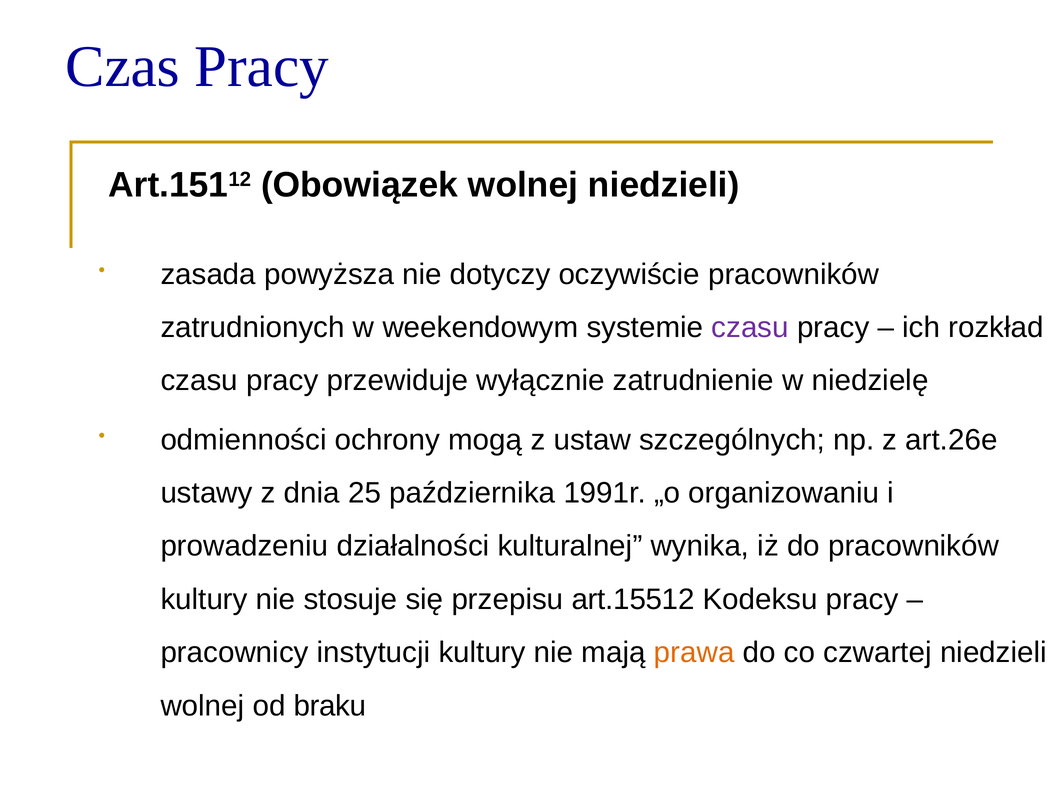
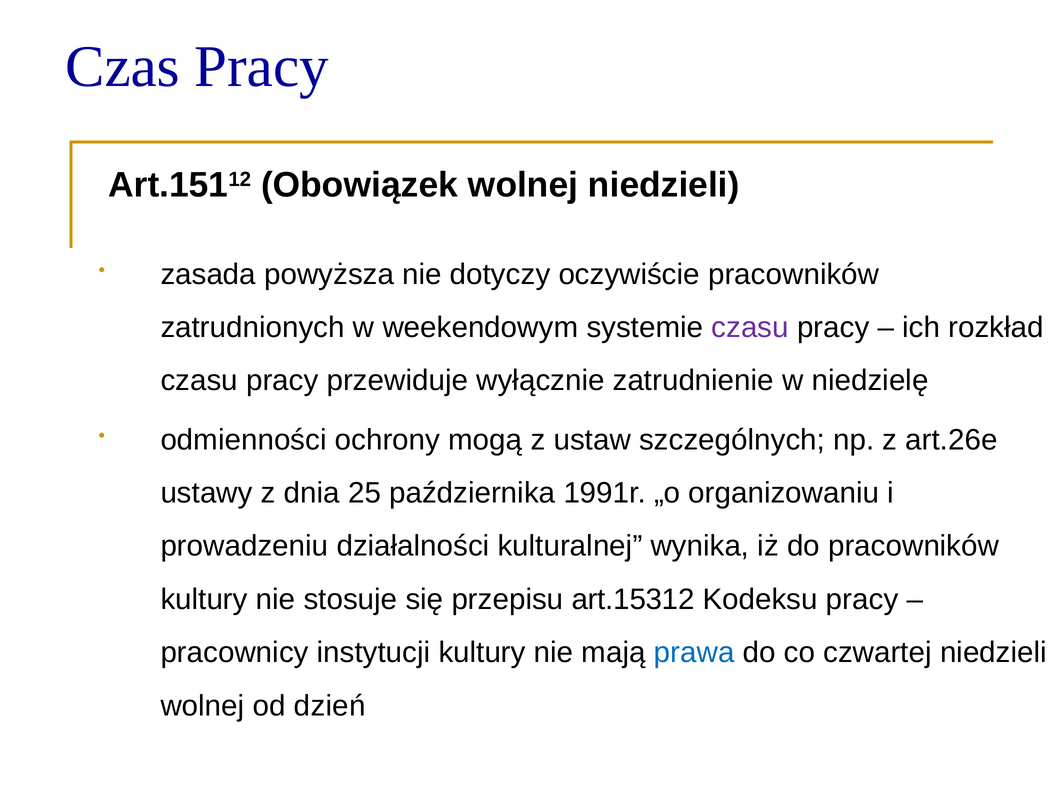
art.15512: art.15512 -> art.15312
prawa colour: orange -> blue
braku: braku -> dzień
